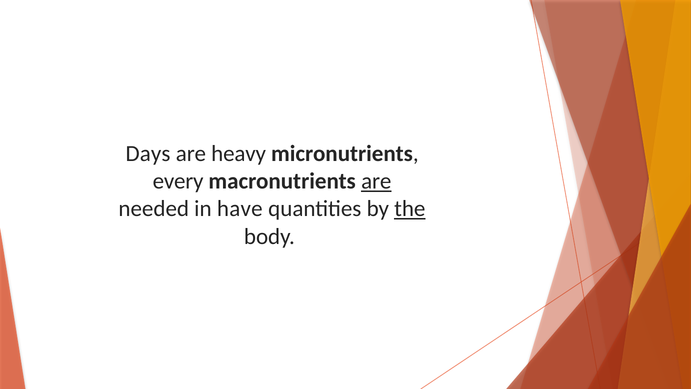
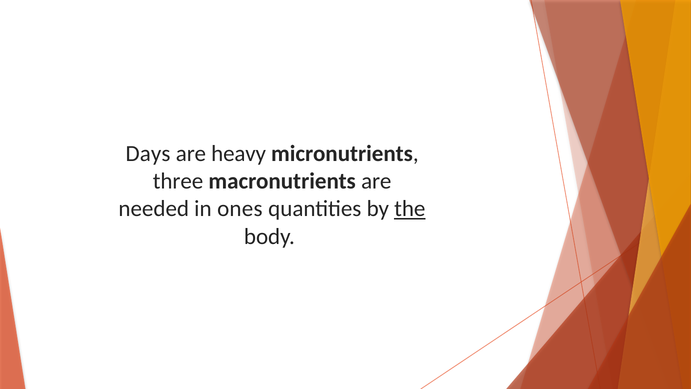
every: every -> three
are at (376, 181) underline: present -> none
have: have -> ones
